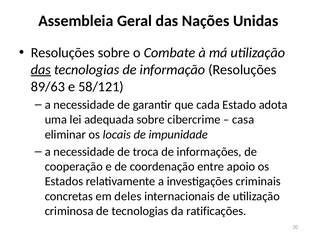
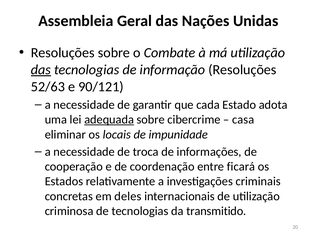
89/63: 89/63 -> 52/63
58/121: 58/121 -> 90/121
adequada underline: none -> present
apoio: apoio -> ficará
ratificações: ratificações -> transmitido
